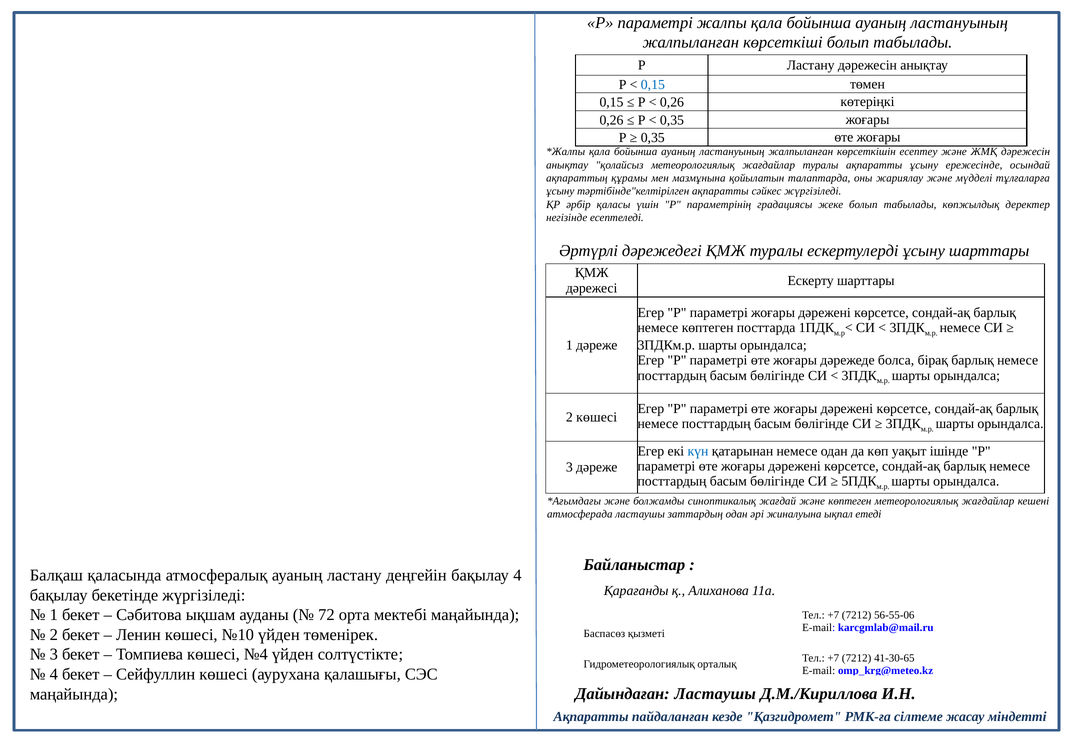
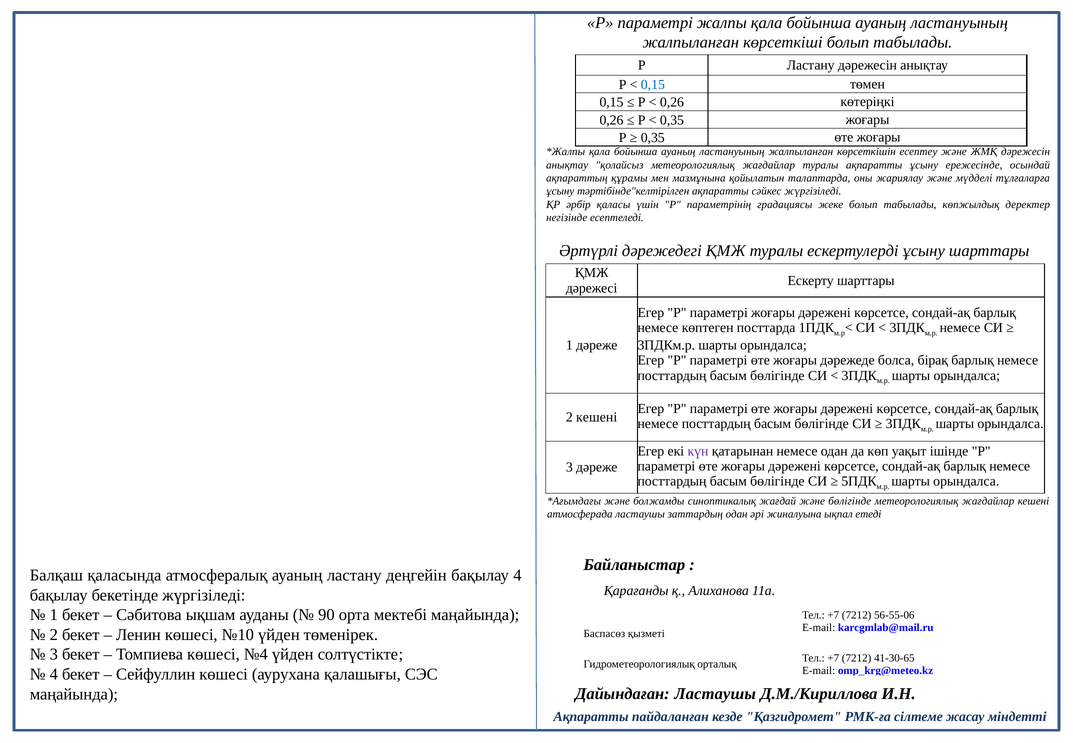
2 көшесі: көшесі -> кешені
күн colour: blue -> purple
және көптеген: көптеген -> бөлігінде
72: 72 -> 90
